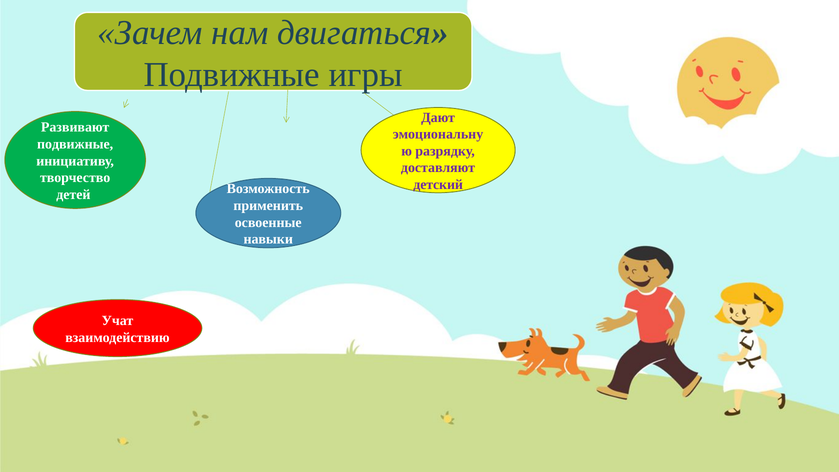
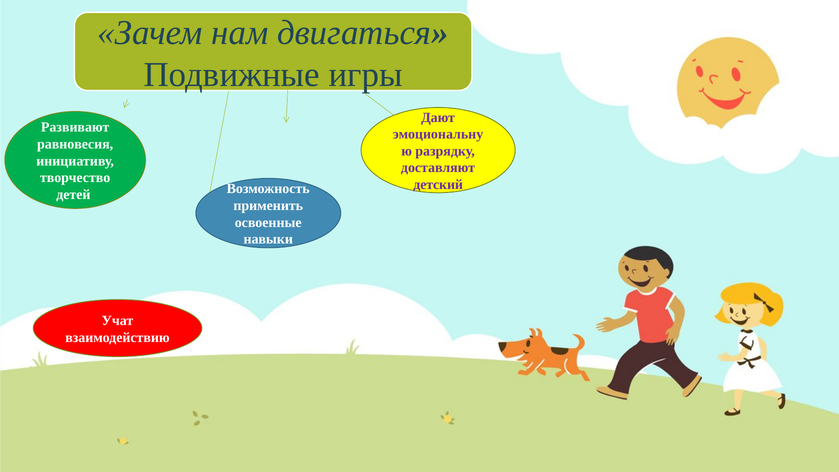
подвижные at (75, 144): подвижные -> равновесия
